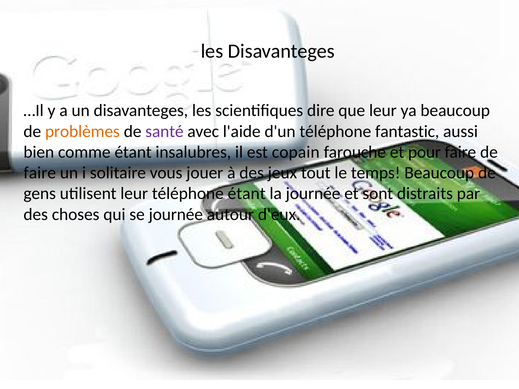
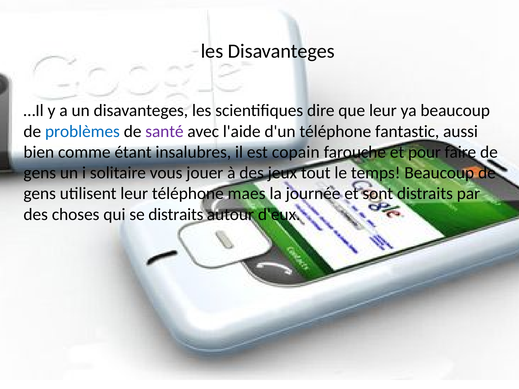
problèmes colour: orange -> blue
faire at (40, 173): faire -> gens
téléphone étant: étant -> maes
se journée: journée -> distraits
